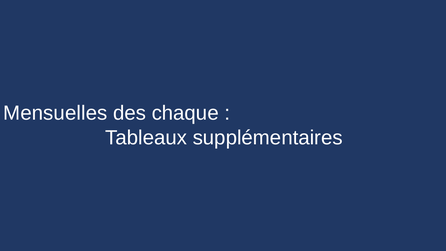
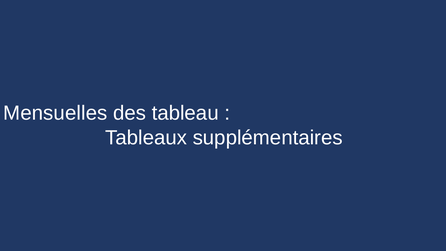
chaque: chaque -> tableau
